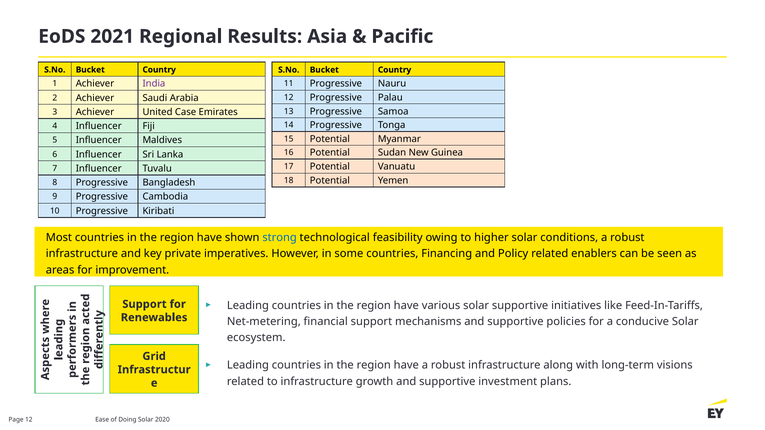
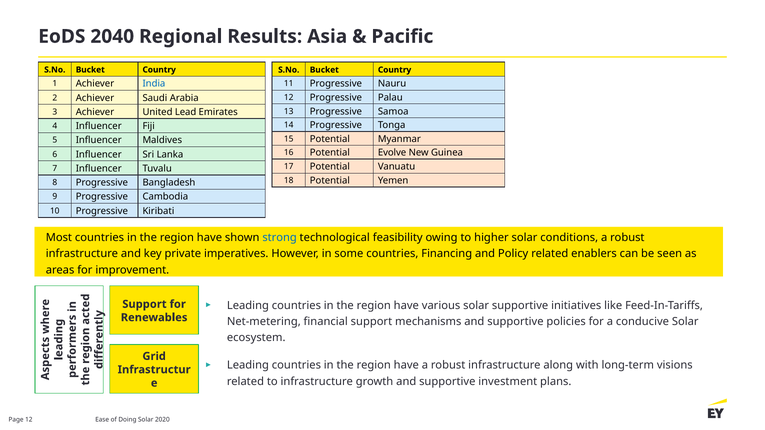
2021: 2021 -> 2040
India colour: purple -> blue
Case: Case -> Lead
Sudan: Sudan -> Evolve
